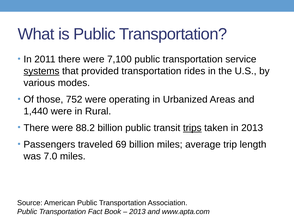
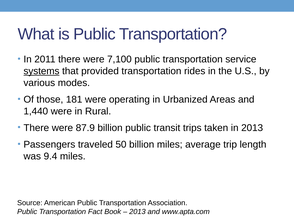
752: 752 -> 181
88.2: 88.2 -> 87.9
trips underline: present -> none
69: 69 -> 50
7.0: 7.0 -> 9.4
